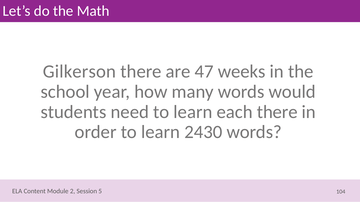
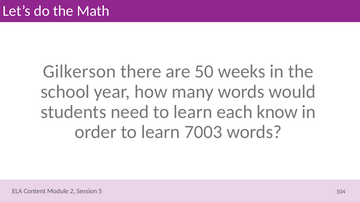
47: 47 -> 50
each there: there -> know
2430: 2430 -> 7003
